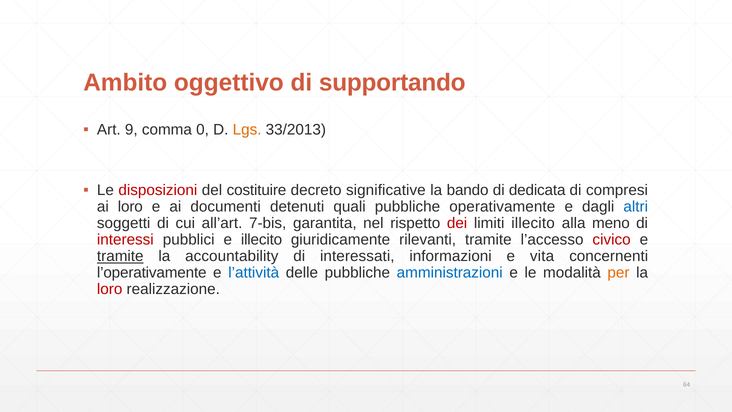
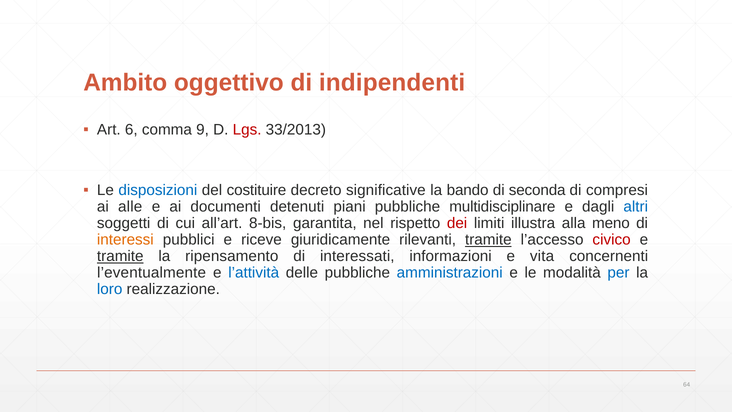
supportando: supportando -> indipendenti
9: 9 -> 6
0: 0 -> 9
Lgs colour: orange -> red
disposizioni colour: red -> blue
dedicata: dedicata -> seconda
ai loro: loro -> alle
quali: quali -> piani
operativamente: operativamente -> multidisciplinare
7-bis: 7-bis -> 8-bis
limiti illecito: illecito -> illustra
interessi colour: red -> orange
e illecito: illecito -> riceve
tramite at (488, 240) underline: none -> present
accountability: accountability -> ripensamento
l’operativamente: l’operativamente -> l’eventualmente
per colour: orange -> blue
loro at (110, 289) colour: red -> blue
